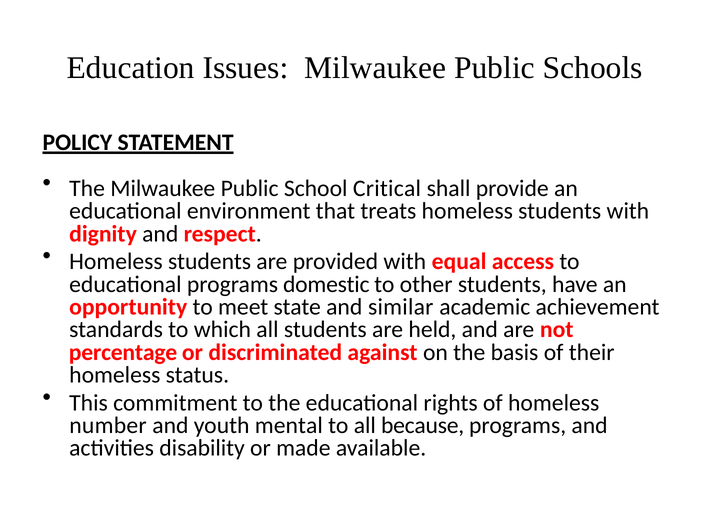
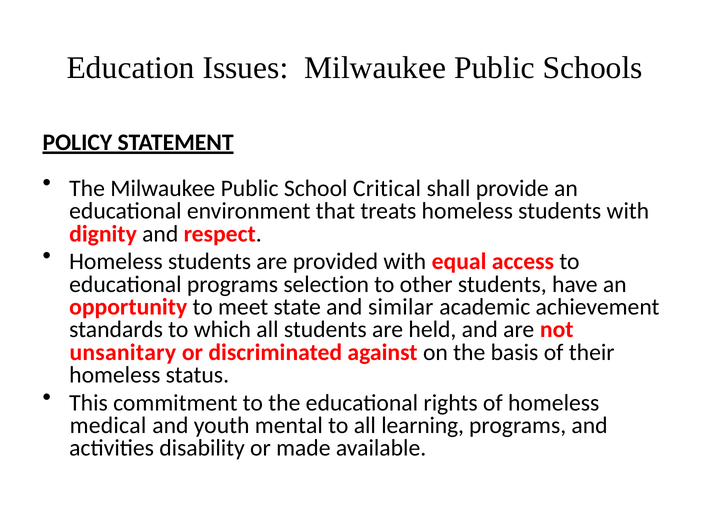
domestic: domestic -> selection
percentage: percentage -> unsanitary
number: number -> medical
because: because -> learning
